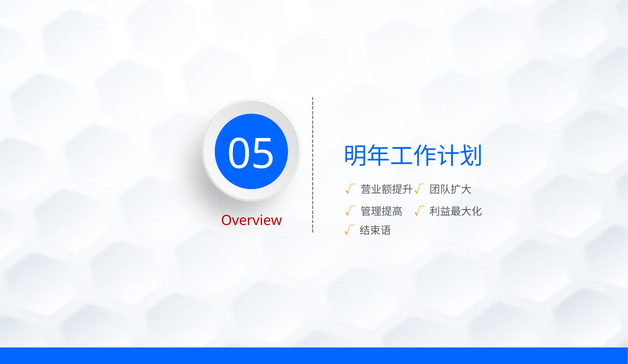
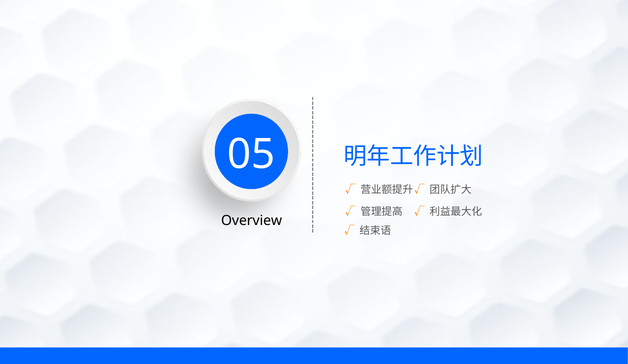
Overview colour: red -> black
